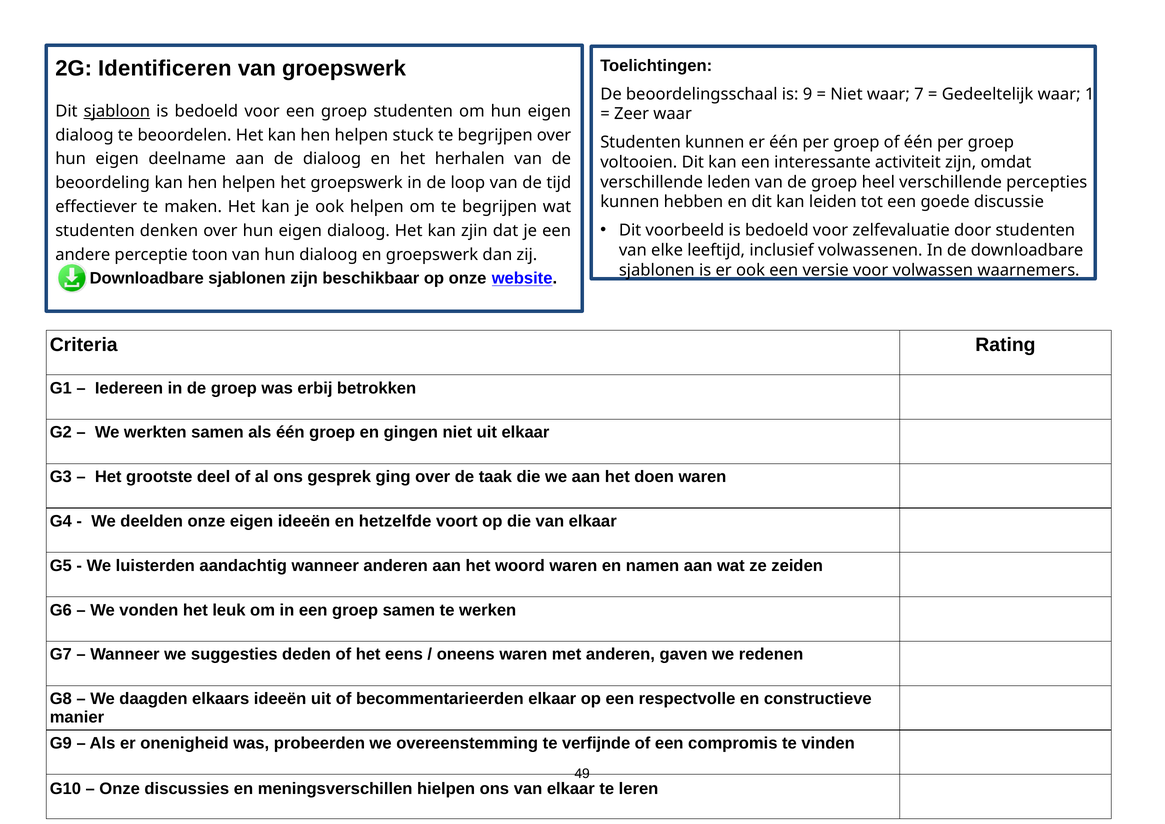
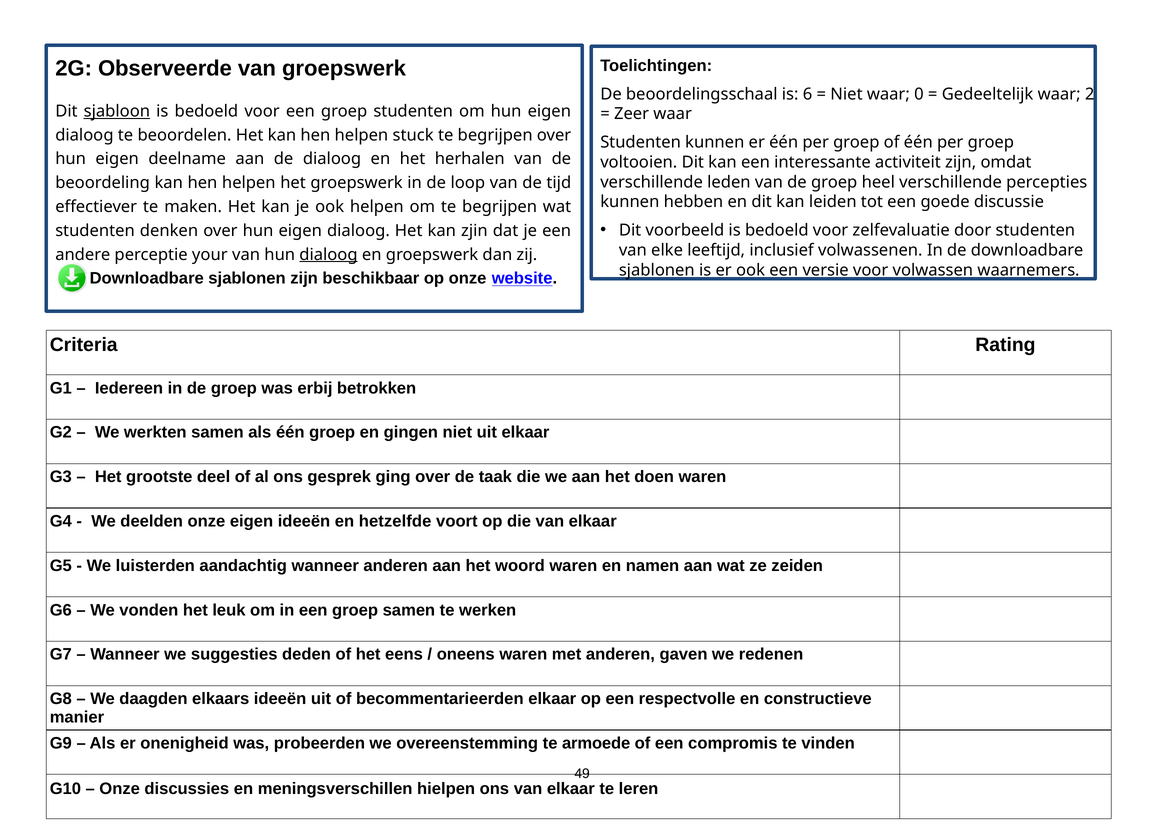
Identificeren: Identificeren -> Observeerde
9: 9 -> 6
7: 7 -> 0
1: 1 -> 2
toon: toon -> your
dialoog at (328, 255) underline: none -> present
verfijnde: verfijnde -> armoede
